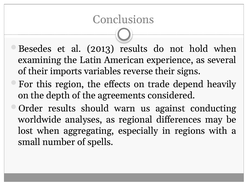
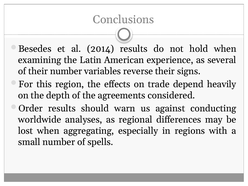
2013: 2013 -> 2014
their imports: imports -> number
